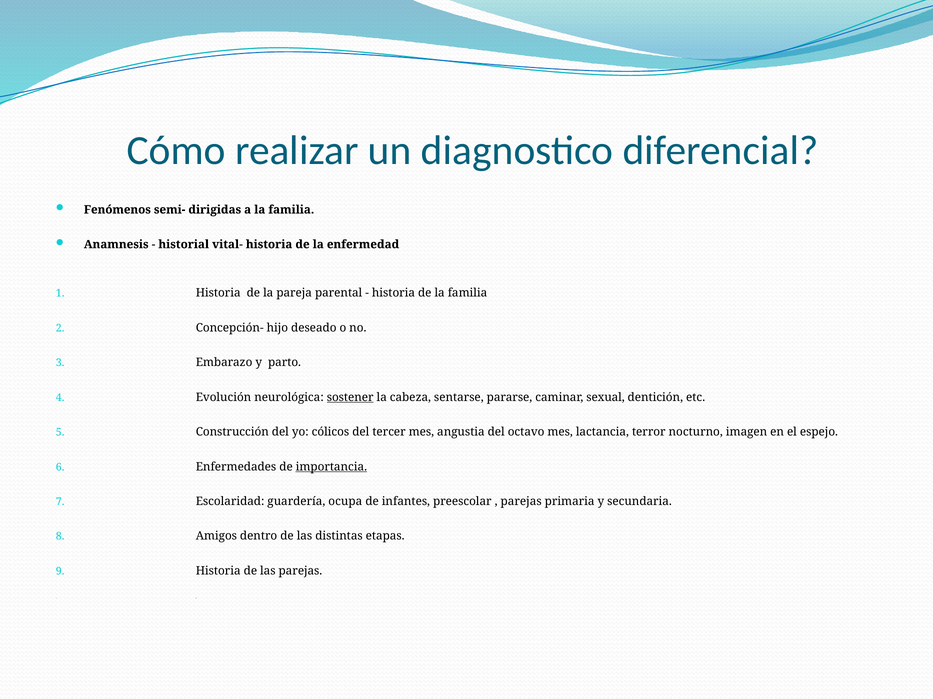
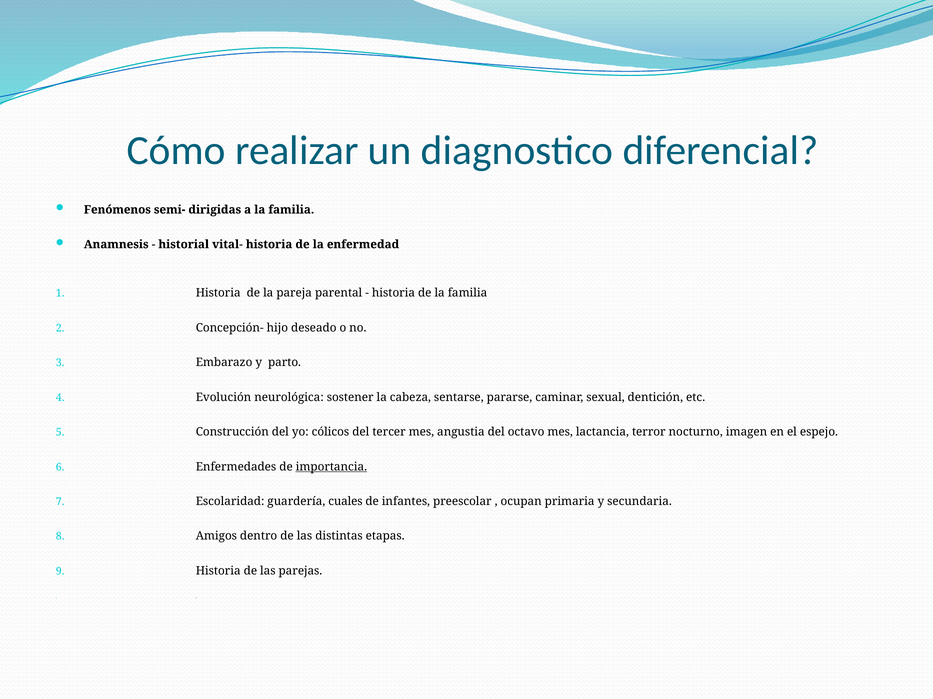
sostener underline: present -> none
ocupa: ocupa -> cuales
parejas at (521, 502): parejas -> ocupan
